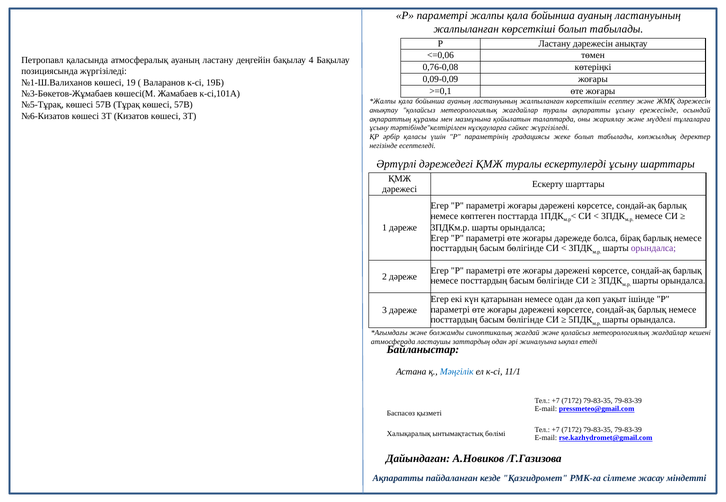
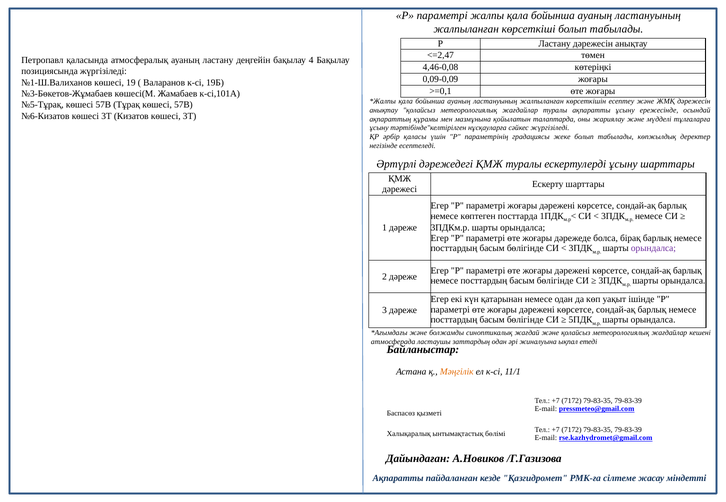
<=0,06: <=0,06 -> <=2,47
0,76-0,08: 0,76-0,08 -> 4,46-0,08
Мәңгілік colour: blue -> orange
